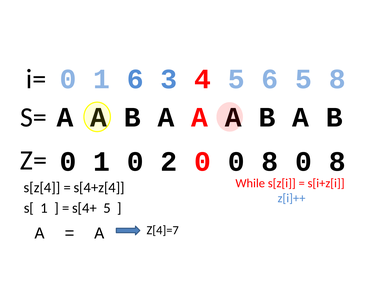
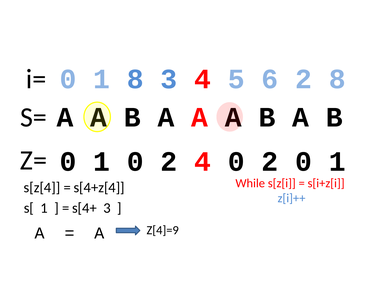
1 6: 6 -> 8
6 5: 5 -> 2
2 0: 0 -> 4
8 at (270, 161): 8 -> 2
8 at (337, 161): 8 -> 1
s[4+ 5: 5 -> 3
Z[4]=7: Z[4]=7 -> Z[4]=9
